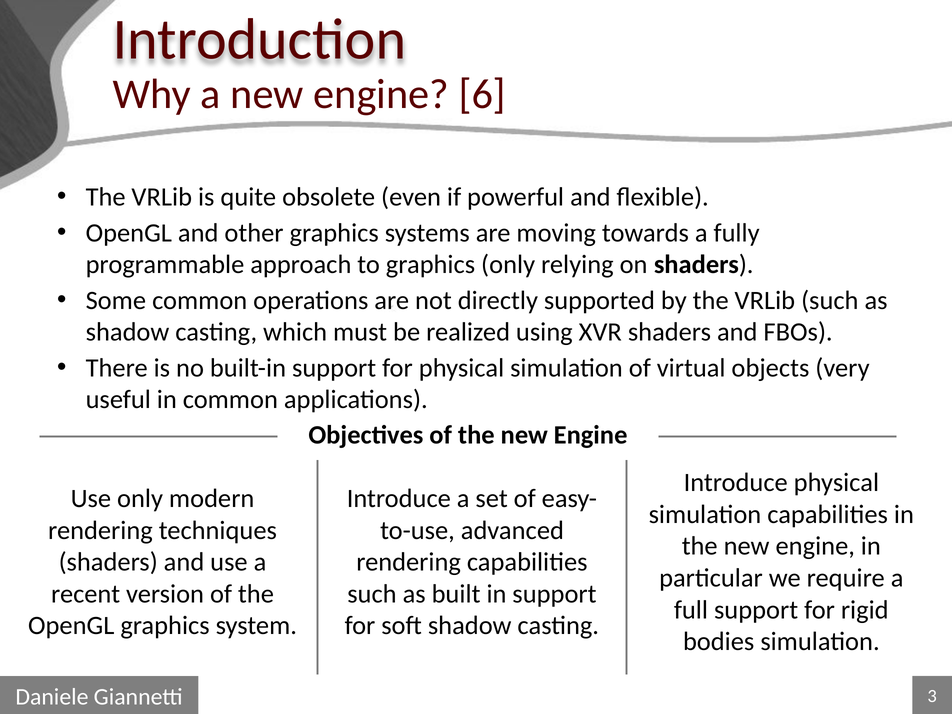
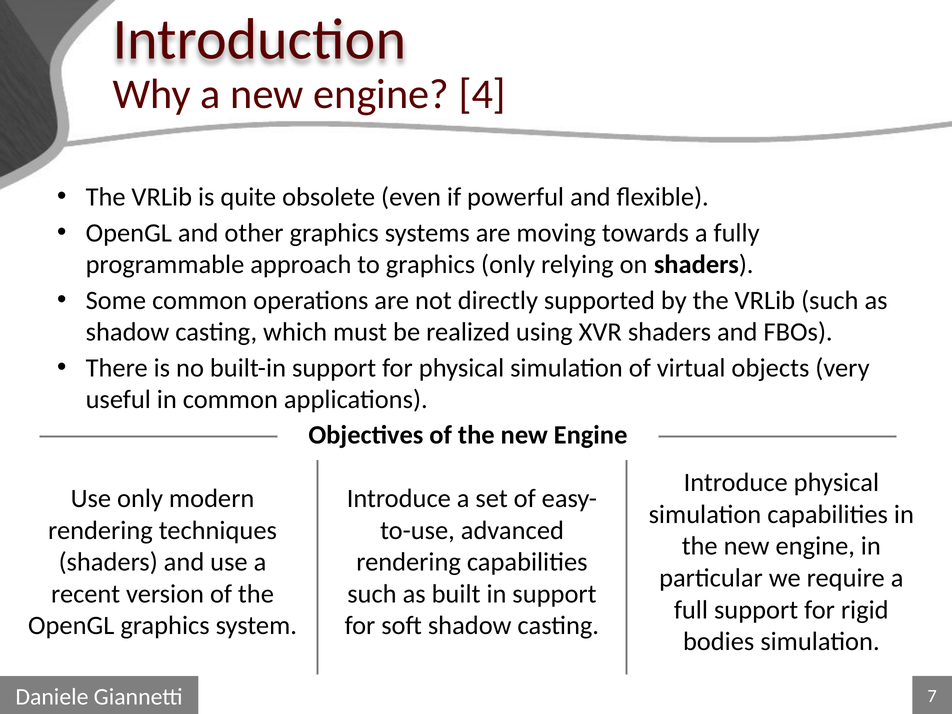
6: 6 -> 4
3: 3 -> 7
